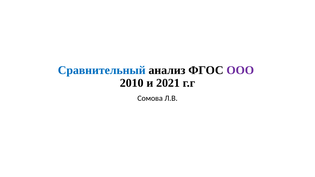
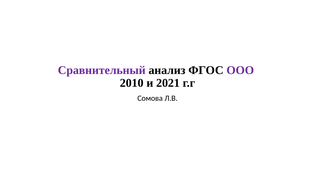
Сравнительный colour: blue -> purple
